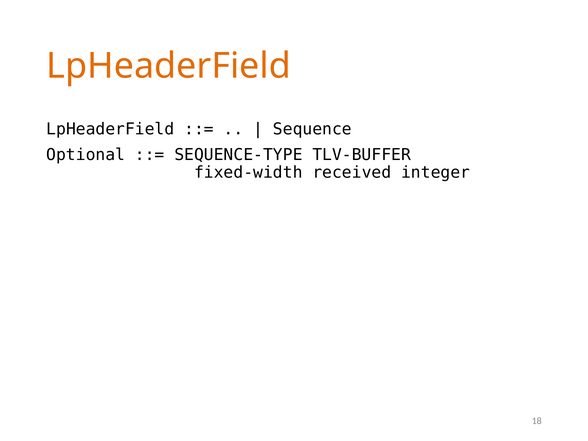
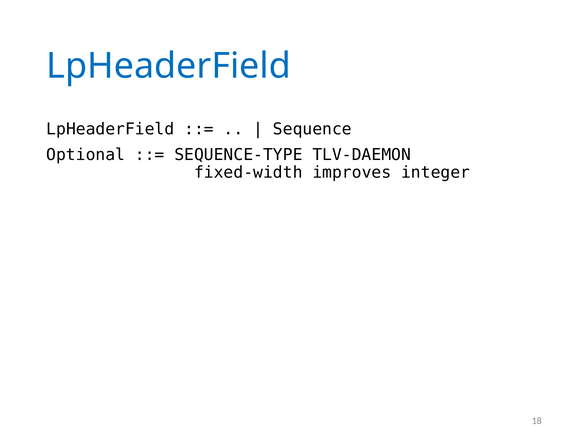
LpHeaderField at (169, 66) colour: orange -> blue
TLV-BUFFER: TLV-BUFFER -> TLV-DAEMON
received: received -> improves
